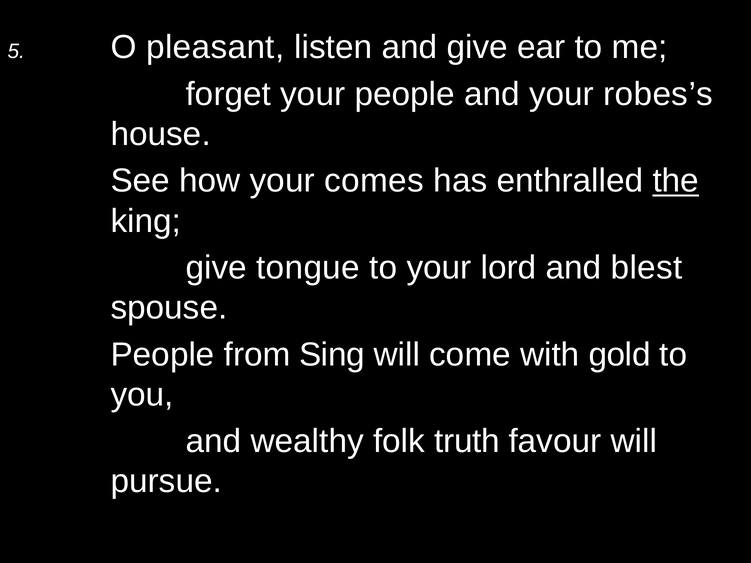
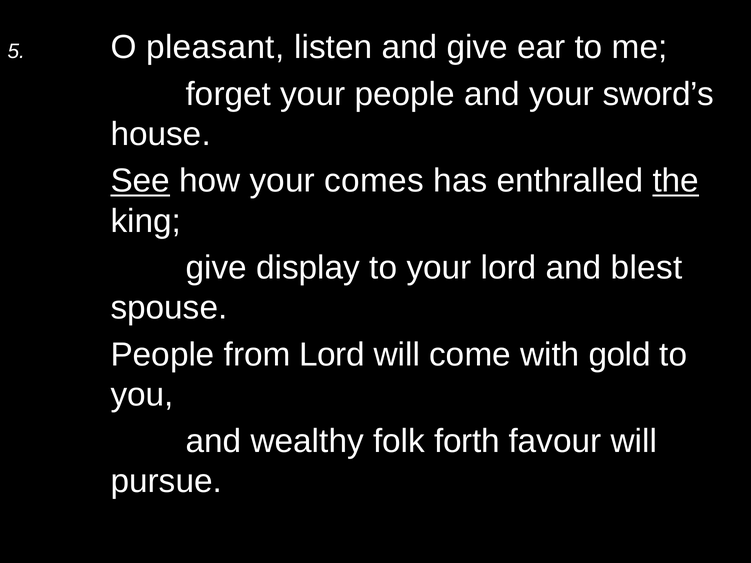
robes’s: robes’s -> sword’s
See underline: none -> present
tongue: tongue -> display
from Sing: Sing -> Lord
truth: truth -> forth
